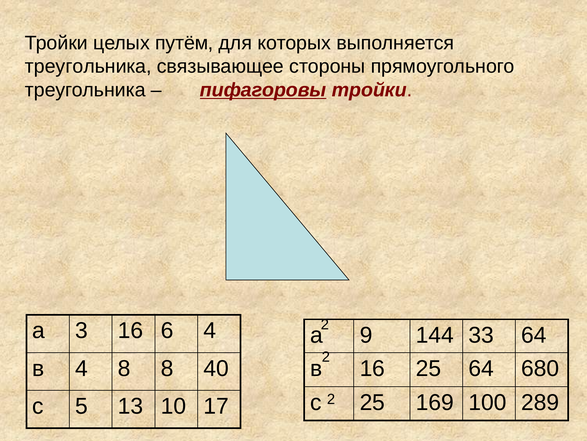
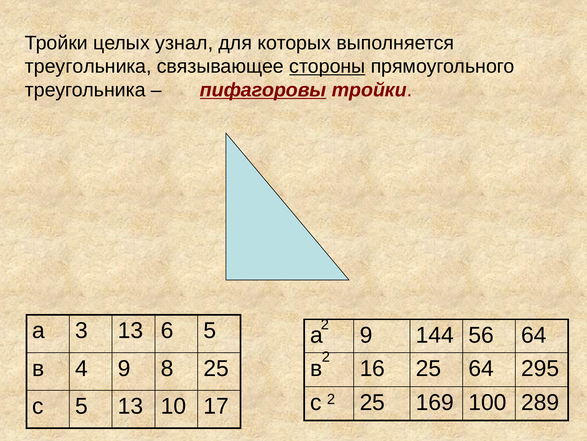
путём: путём -> узнал
стороны underline: none -> present
3 16: 16 -> 13
6 4: 4 -> 5
33: 33 -> 56
4 8: 8 -> 9
8 40: 40 -> 25
680: 680 -> 295
